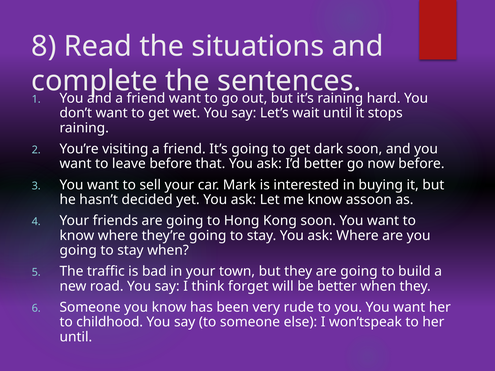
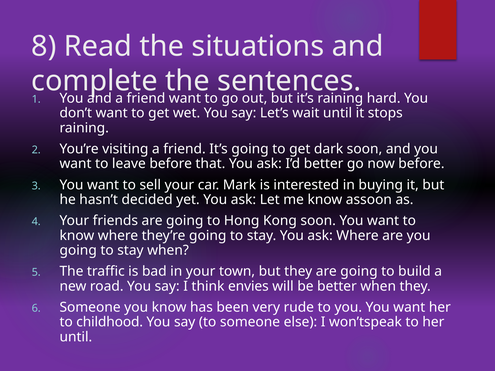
forget: forget -> envies
